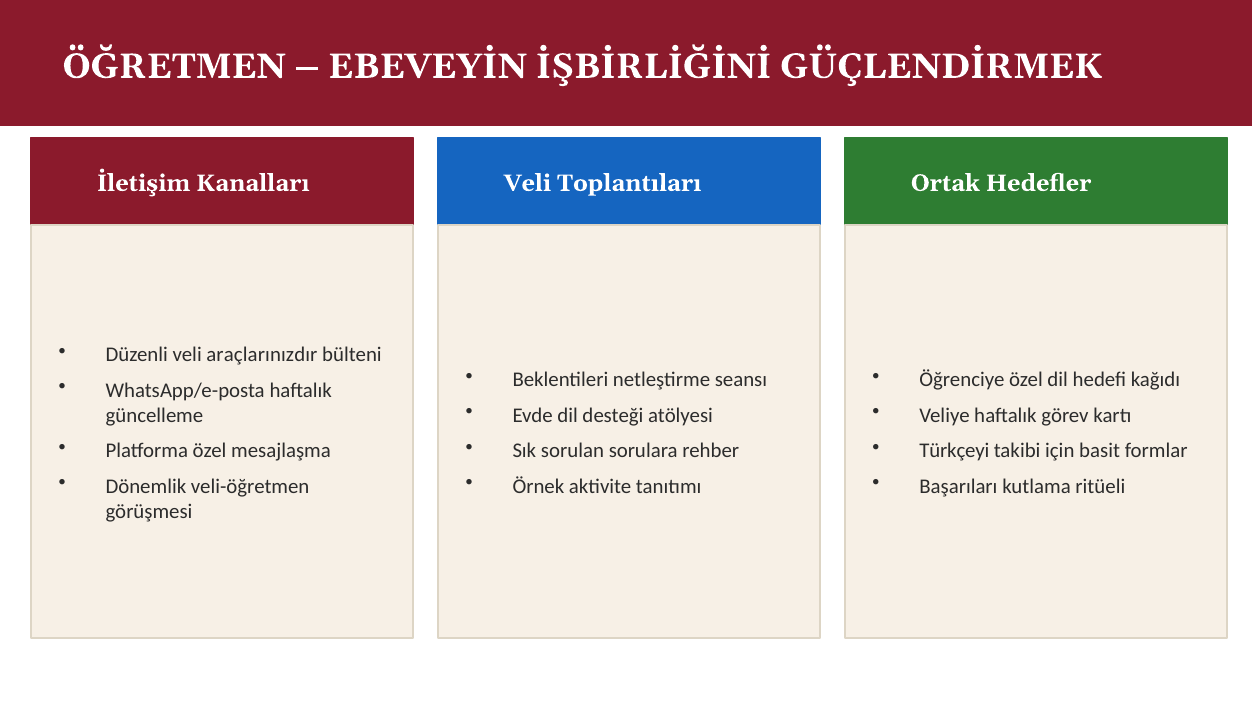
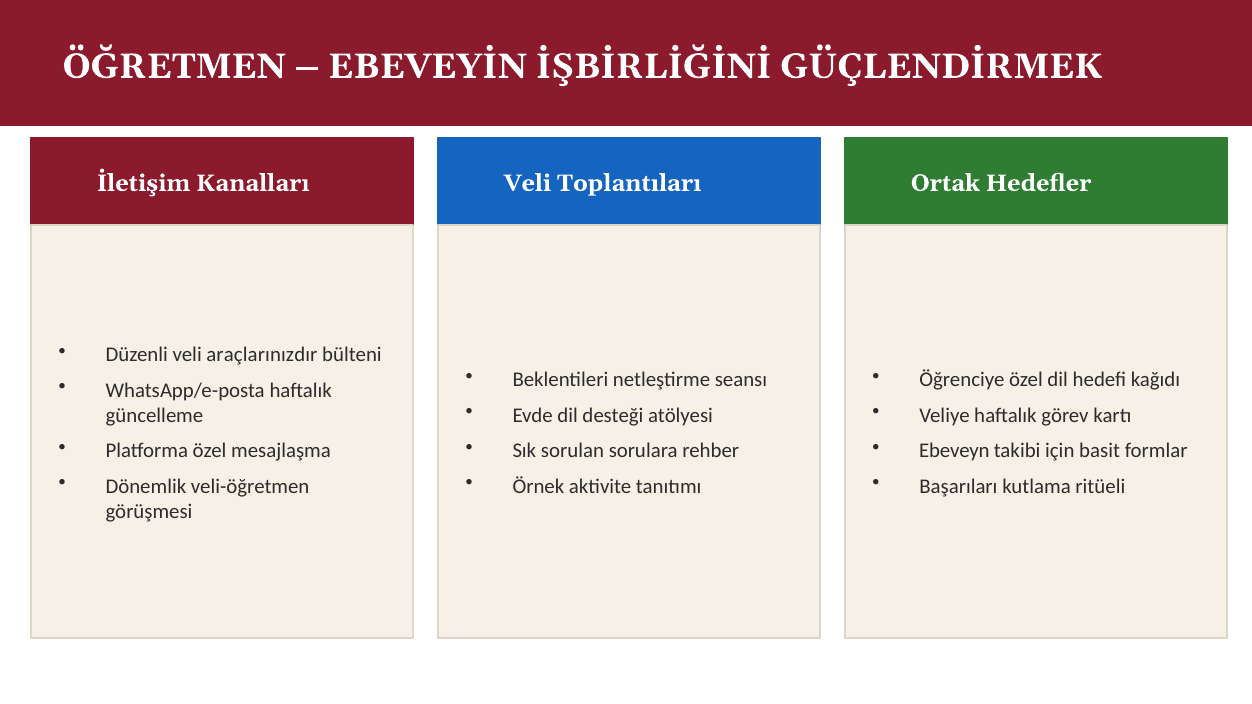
Türkçeyi: Türkçeyi -> Ebeveyn
